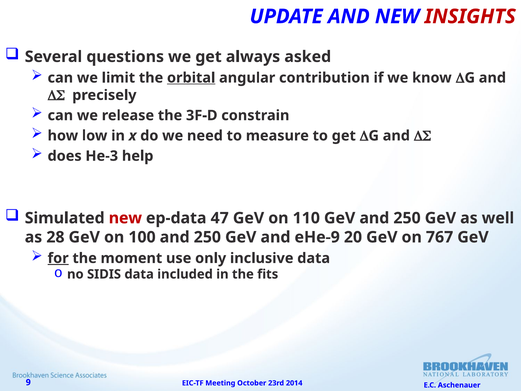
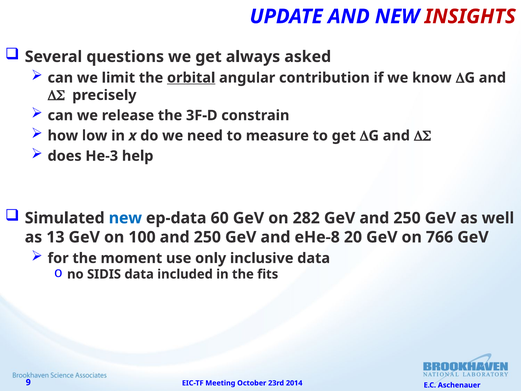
new at (125, 218) colour: red -> blue
47: 47 -> 60
110: 110 -> 282
28: 28 -> 13
eHe-9: eHe-9 -> eHe-8
767: 767 -> 766
for underline: present -> none
